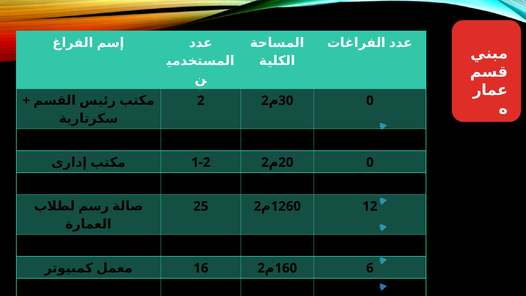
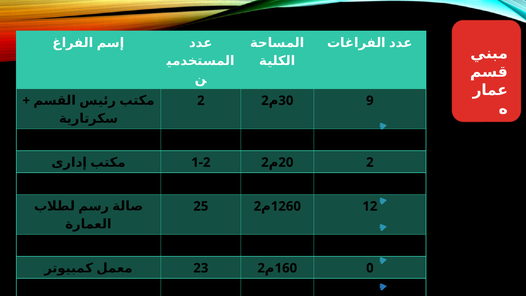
0 at (370, 101): 0 -> 9
0 at (370, 162): 0 -> 2
16: 16 -> 23
6 at (370, 268): 6 -> 0
